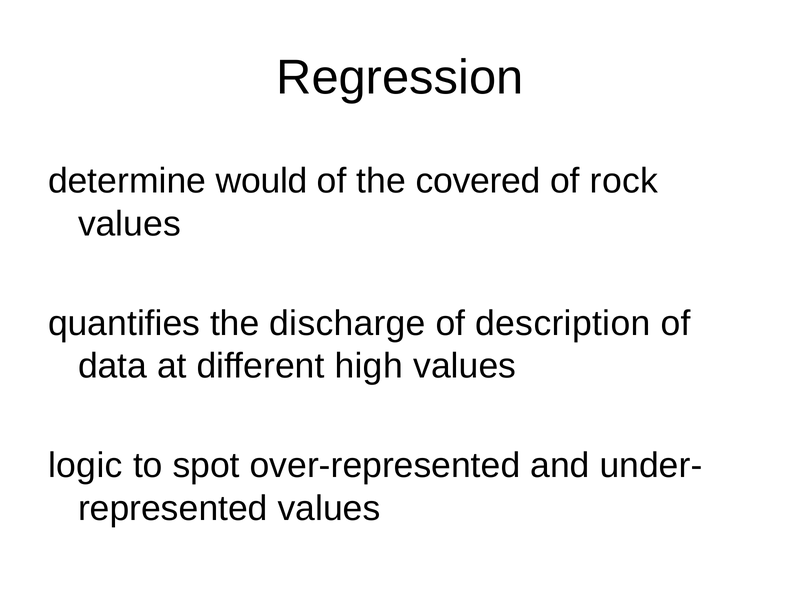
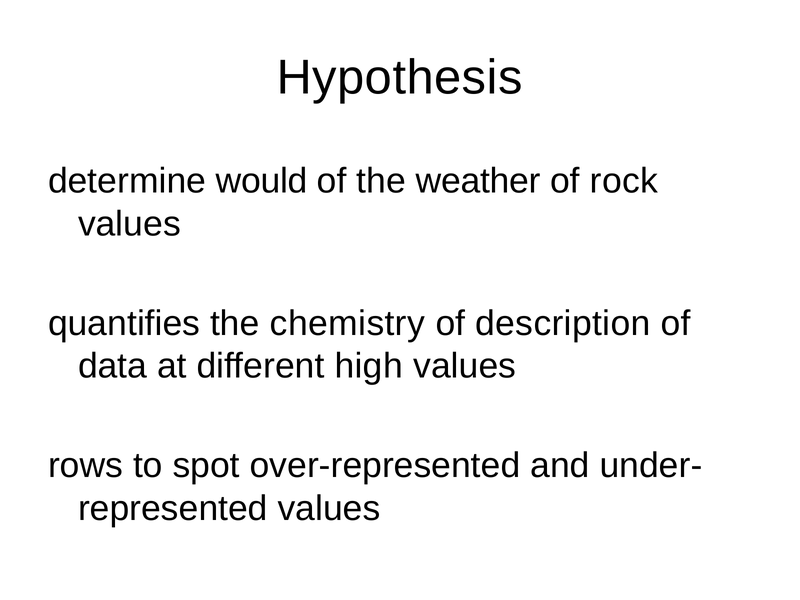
Regression: Regression -> Hypothesis
covered: covered -> weather
discharge: discharge -> chemistry
logic: logic -> rows
